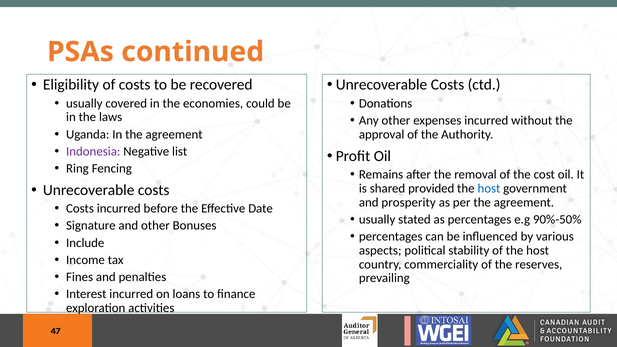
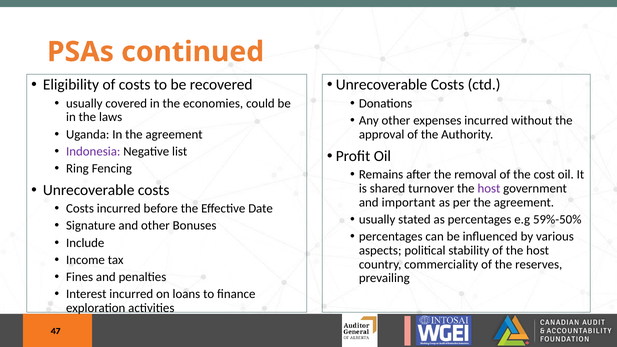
provided: provided -> turnover
host at (489, 188) colour: blue -> purple
prosperity: prosperity -> important
90%-50%: 90%-50% -> 59%-50%
